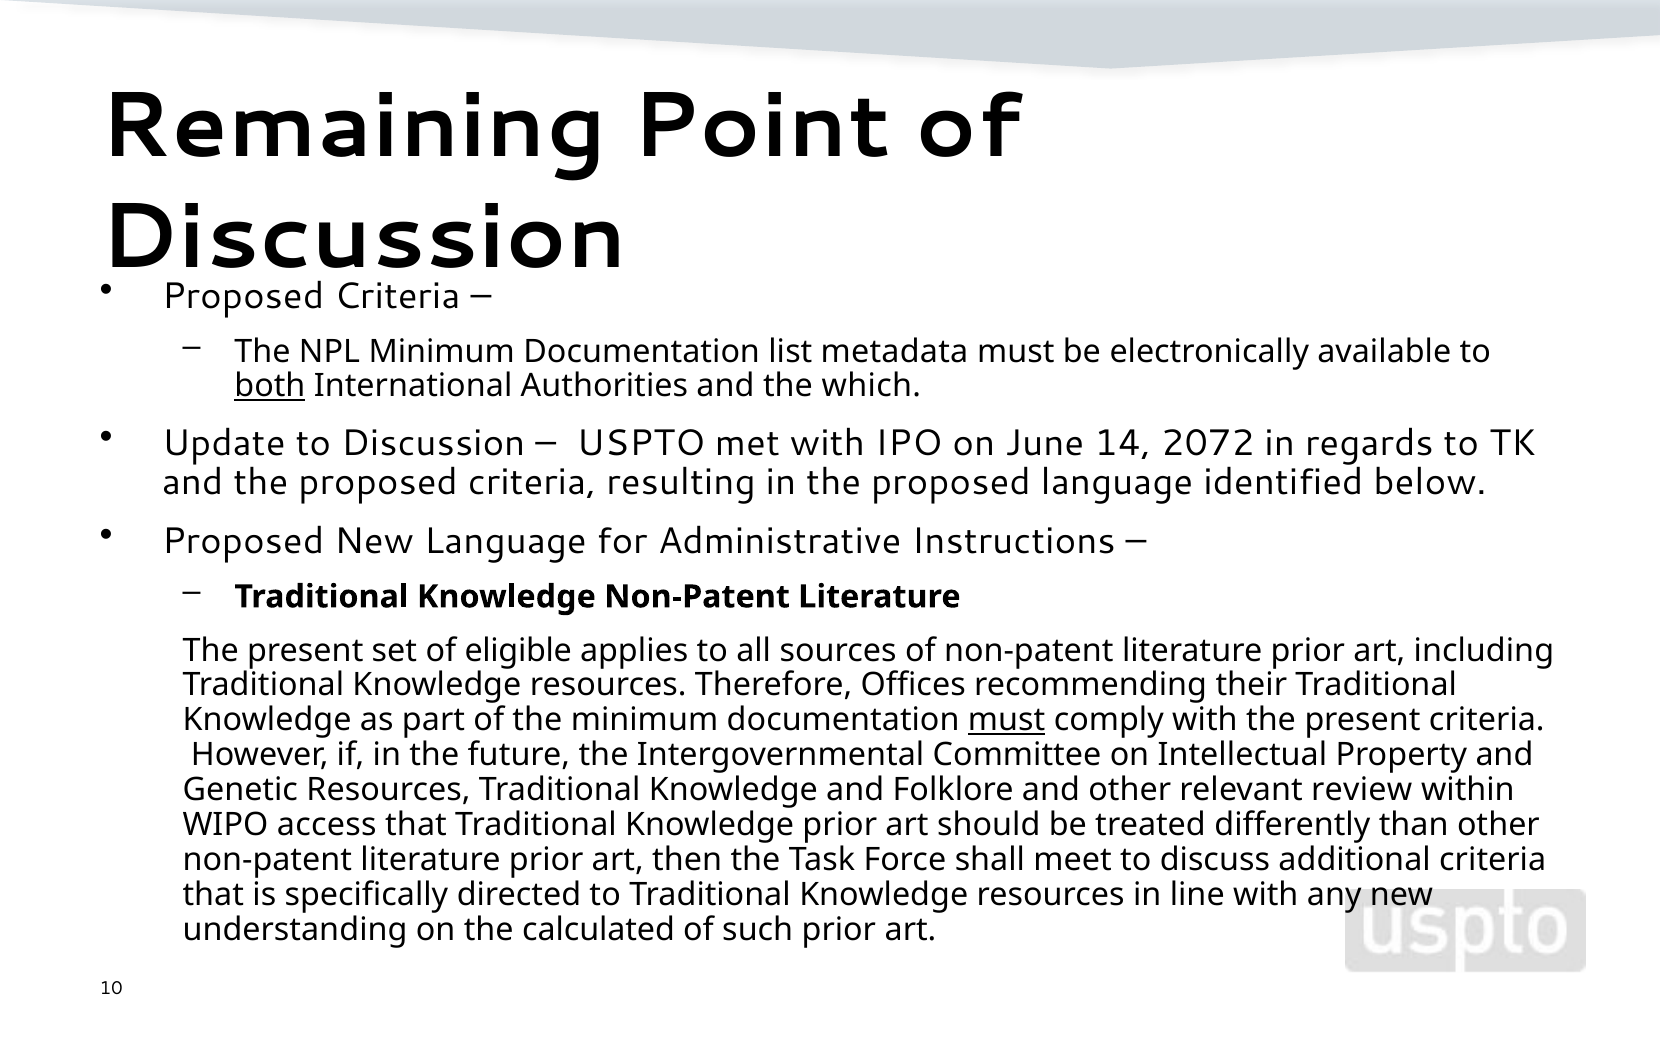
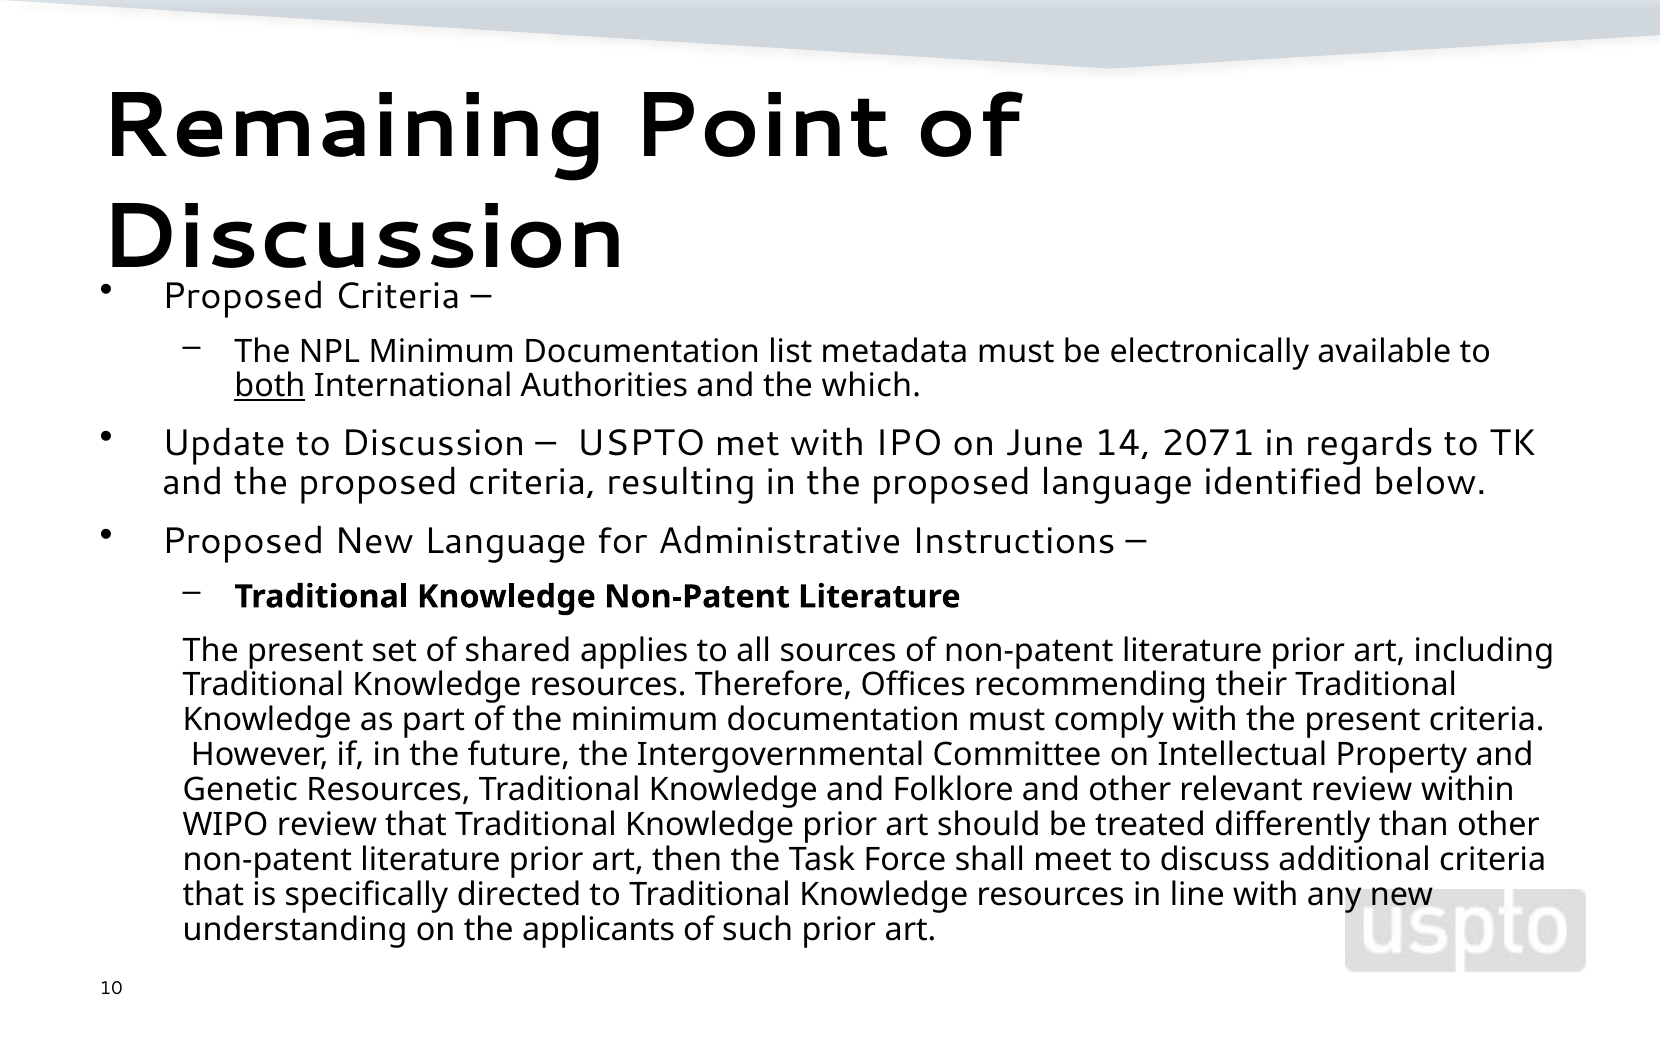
2072: 2072 -> 2071
eligible: eligible -> shared
must at (1007, 720) underline: present -> none
WIPO access: access -> review
calculated: calculated -> applicants
